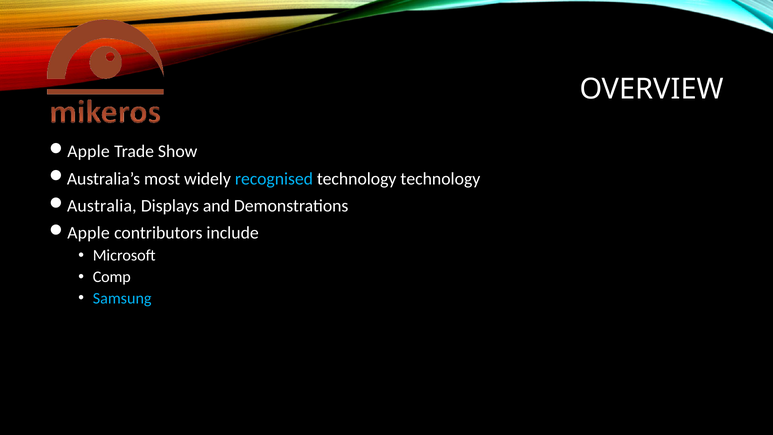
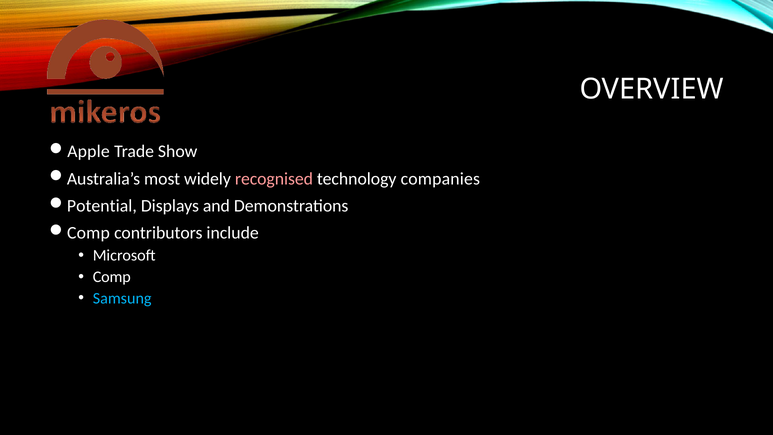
recognised colour: light blue -> pink
technology technology: technology -> companies
Australia: Australia -> Potential
Apple at (88, 233): Apple -> Comp
